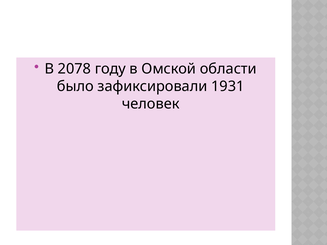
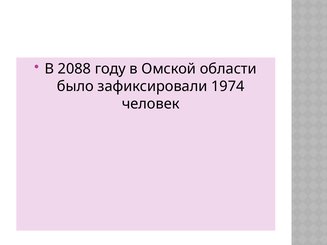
2078: 2078 -> 2088
1931: 1931 -> 1974
